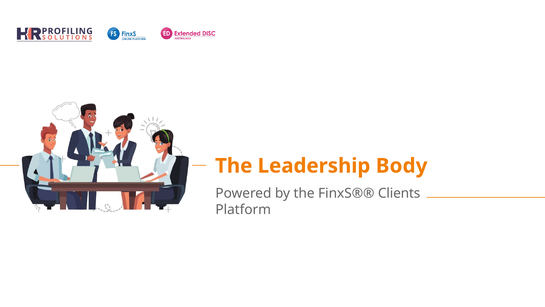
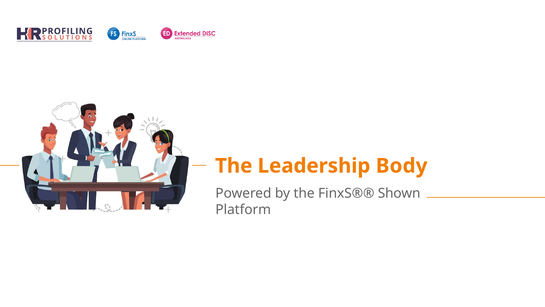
Clients: Clients -> Shown
